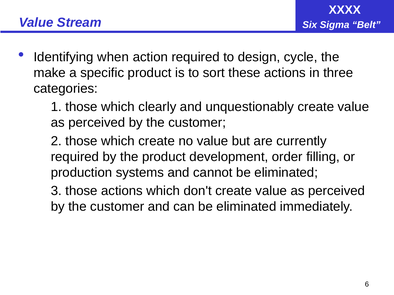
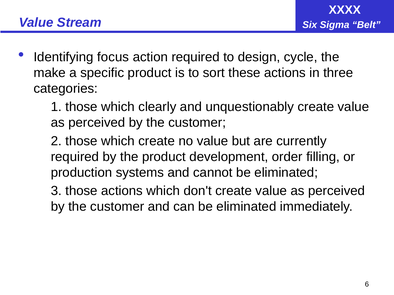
when: when -> focus
